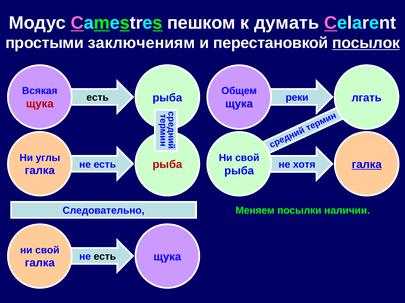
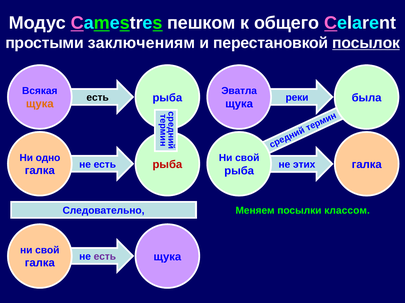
думать: думать -> общего
Общем: Общем -> Эватла
лгать: лгать -> была
щука at (40, 104) colour: red -> orange
углы: углы -> одно
галка at (367, 165) underline: present -> none
хотя: хотя -> этих
наличии: наличии -> классом
есть at (105, 257) colour: black -> purple
